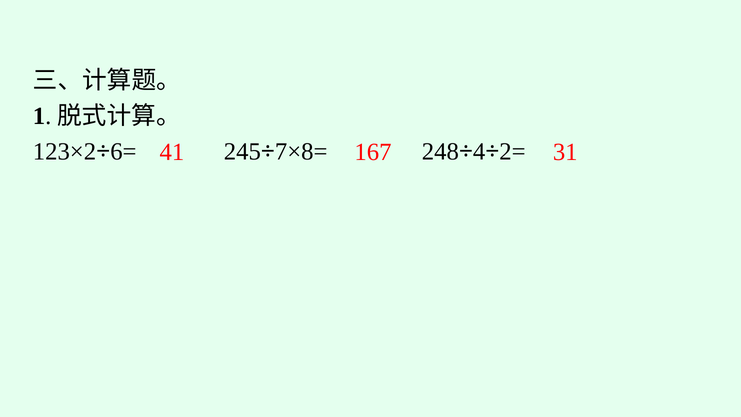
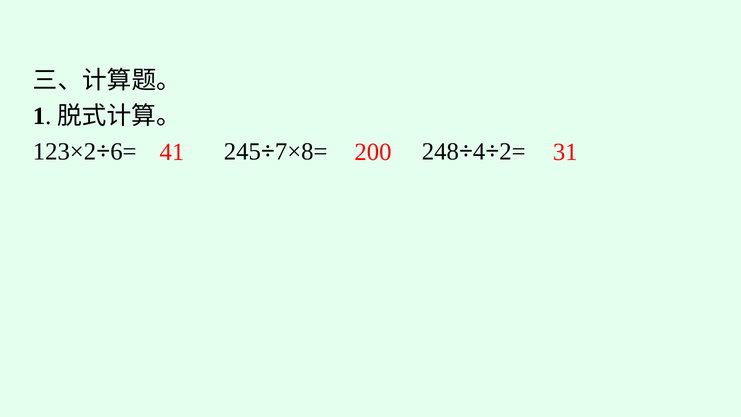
167: 167 -> 200
